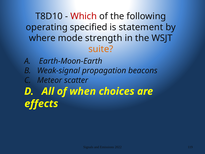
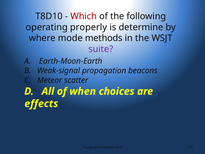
specified: specified -> properly
statement: statement -> determine
strength: strength -> methods
suite colour: orange -> purple
